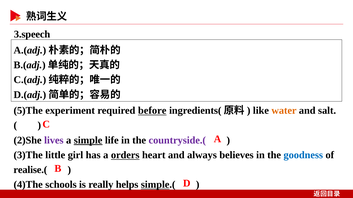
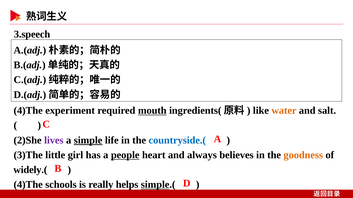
5)The at (28, 111): 5)The -> 4)The
before: before -> mouth
countryside.( colour: purple -> blue
orders: orders -> people
goodness colour: blue -> orange
realise.(: realise.( -> widely.(
